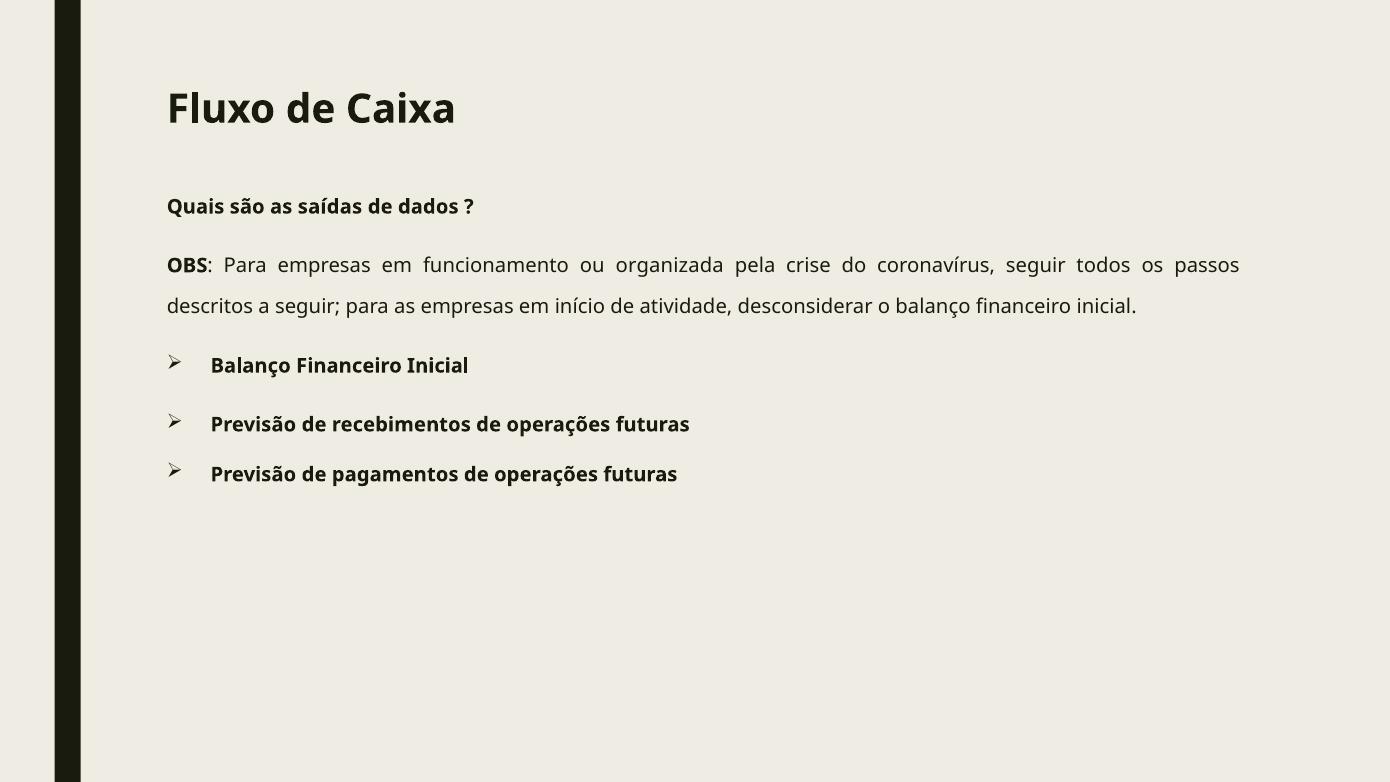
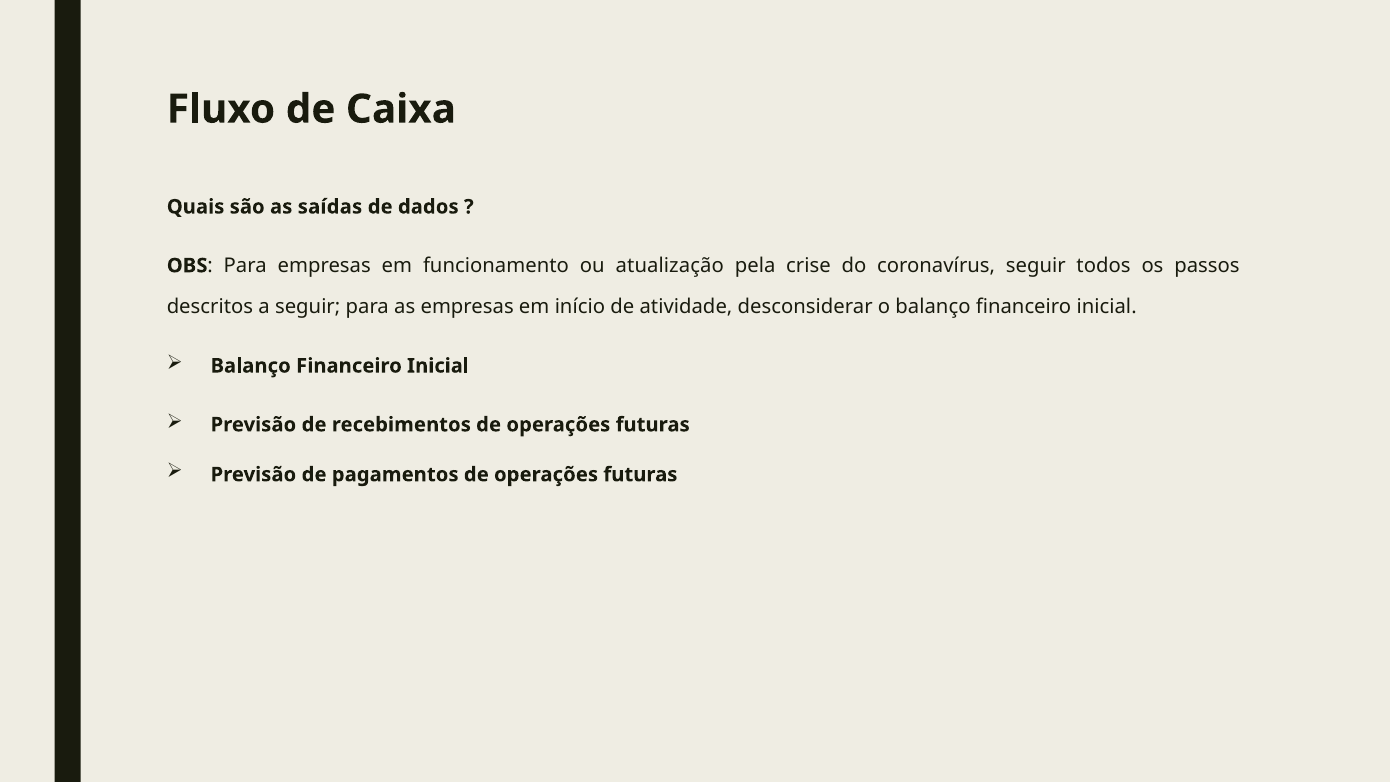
organizada: organizada -> atualização
